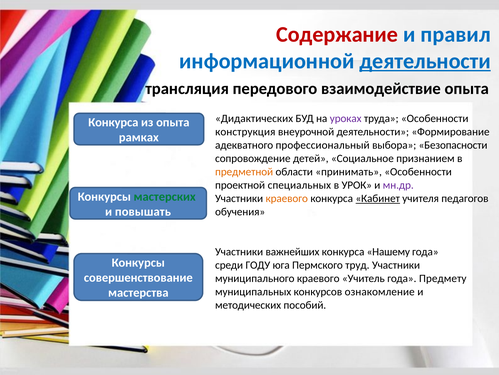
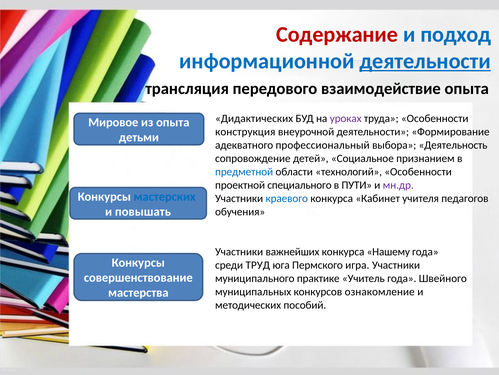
правил: правил -> подход
Конкурса at (113, 122): Конкурса -> Мировое
рамках: рамках -> детьми
Безопасности: Безопасности -> Деятельность
предметной colour: orange -> blue
принимать: принимать -> технологий
специальных: специальных -> специального
УРОК: УРОК -> ПУТИ
мастерских colour: green -> blue
краевого at (287, 198) colour: orange -> blue
Кабинет underline: present -> none
ГОДУ: ГОДУ -> ТРУД
труд: труд -> игра
муниципального краевого: краевого -> практике
Предмету: Предмету -> Швейного
